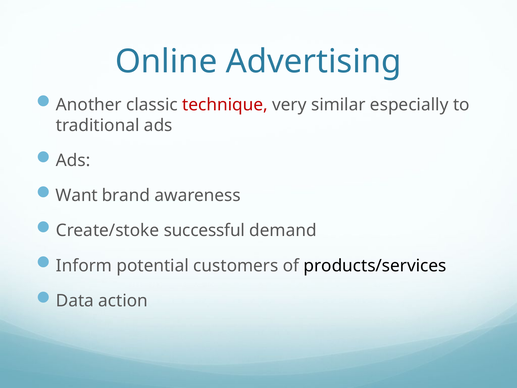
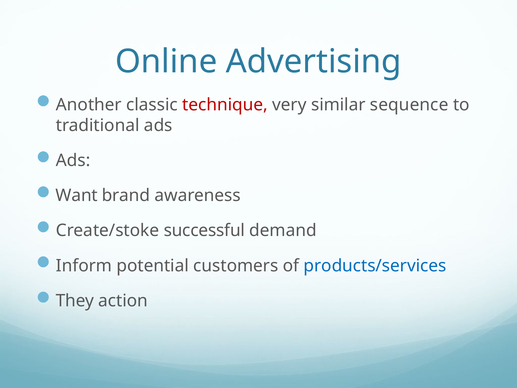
especially: especially -> sequence
products/services colour: black -> blue
Data: Data -> They
